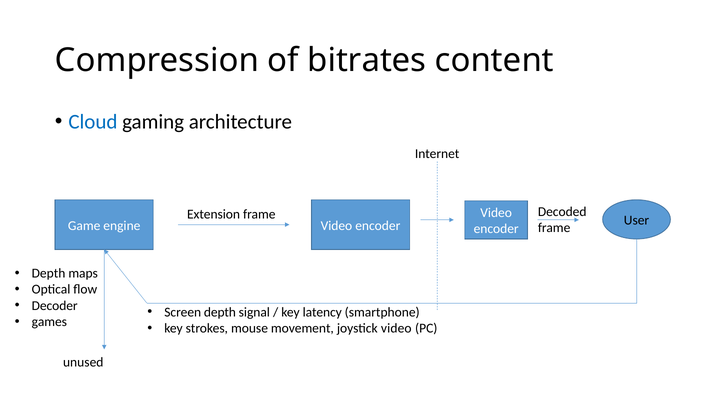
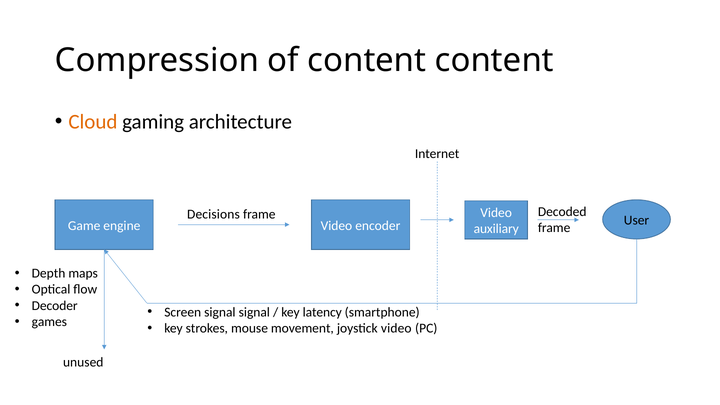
of bitrates: bitrates -> content
Cloud colour: blue -> orange
Extension: Extension -> Decisions
encoder at (496, 229): encoder -> auxiliary
Screen depth: depth -> signal
